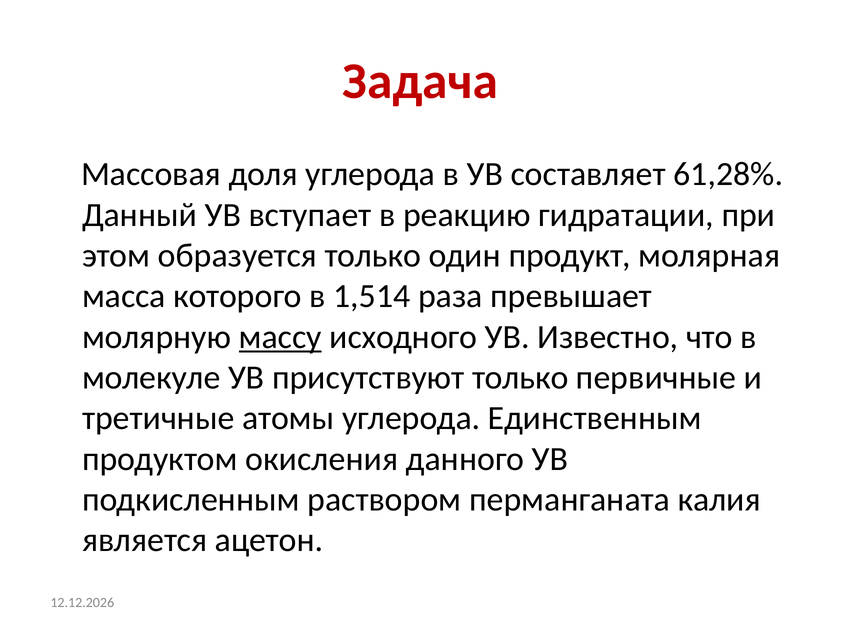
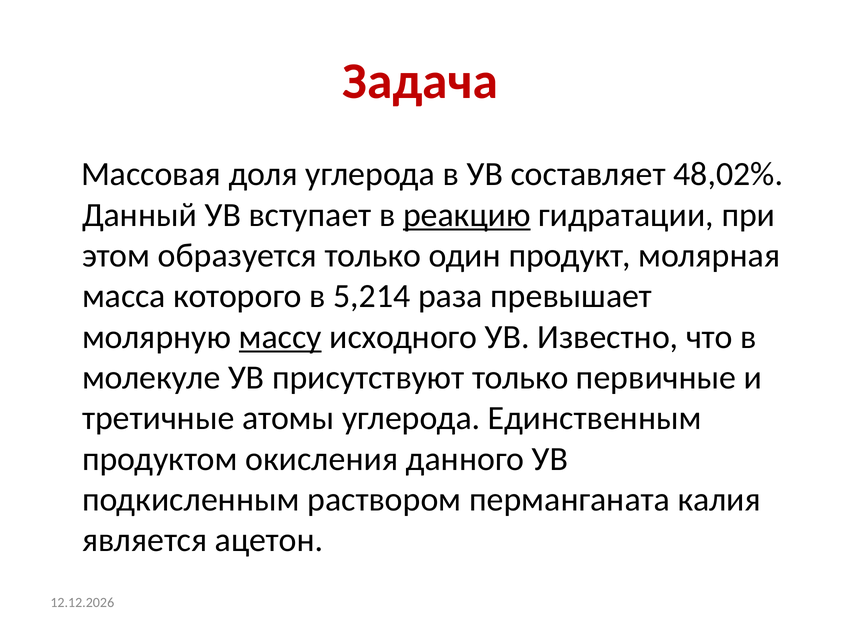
61,28%: 61,28% -> 48,02%
реакцию underline: none -> present
1,514: 1,514 -> 5,214
